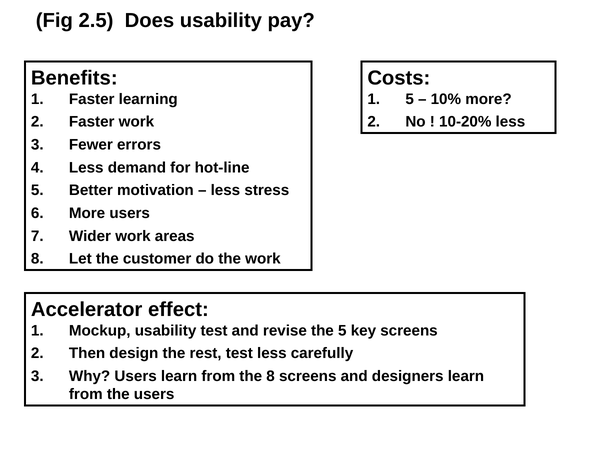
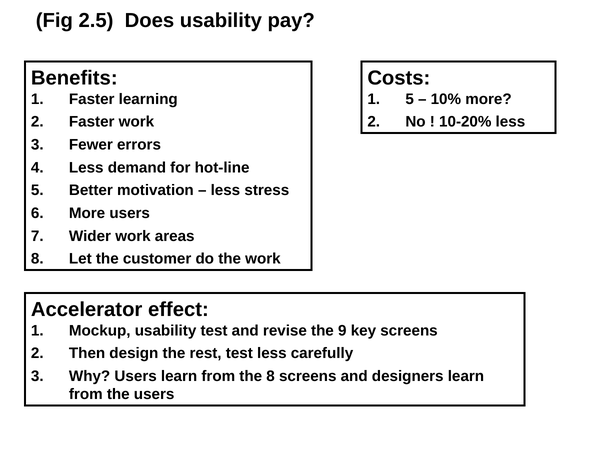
the 5: 5 -> 9
